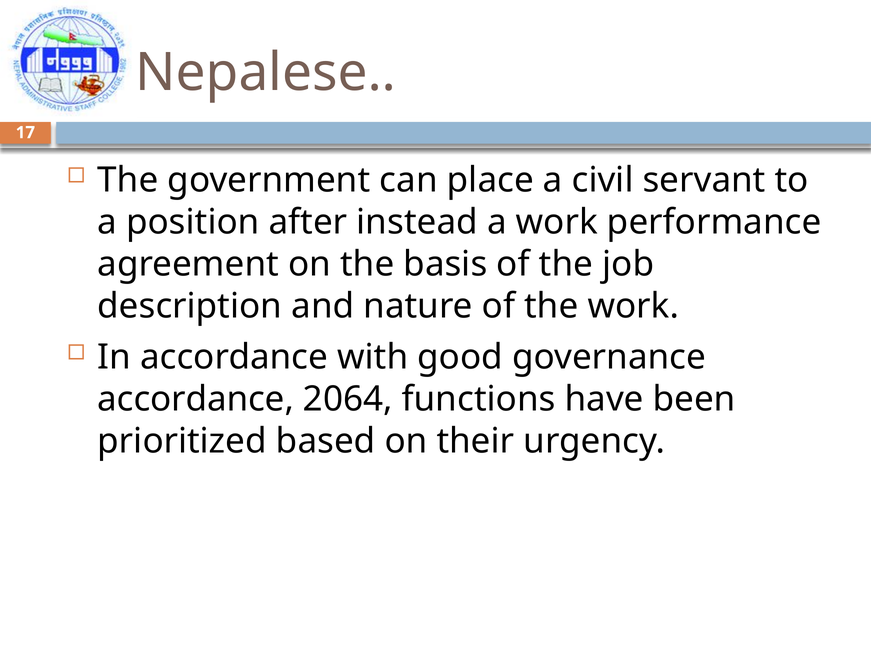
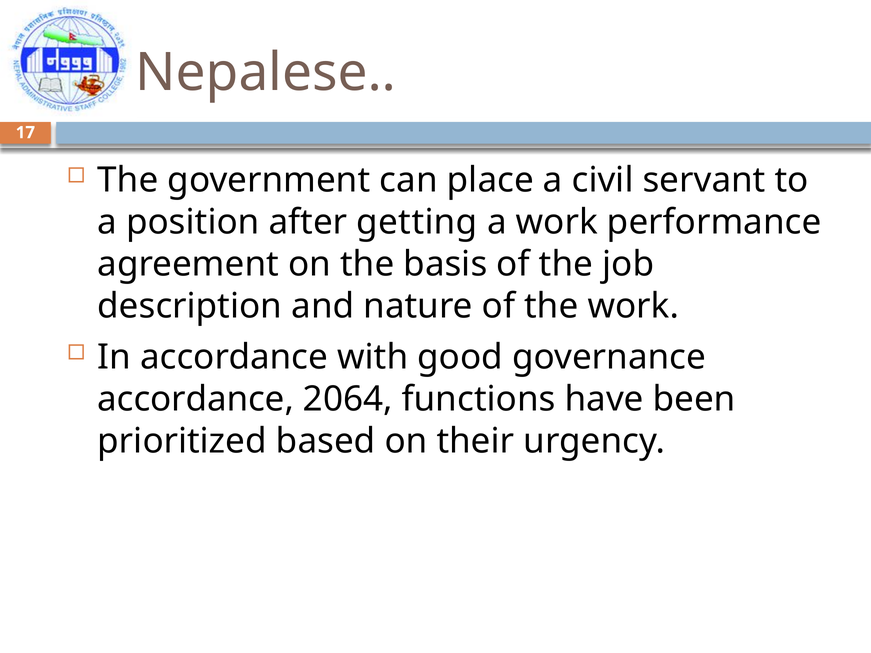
instead: instead -> getting
